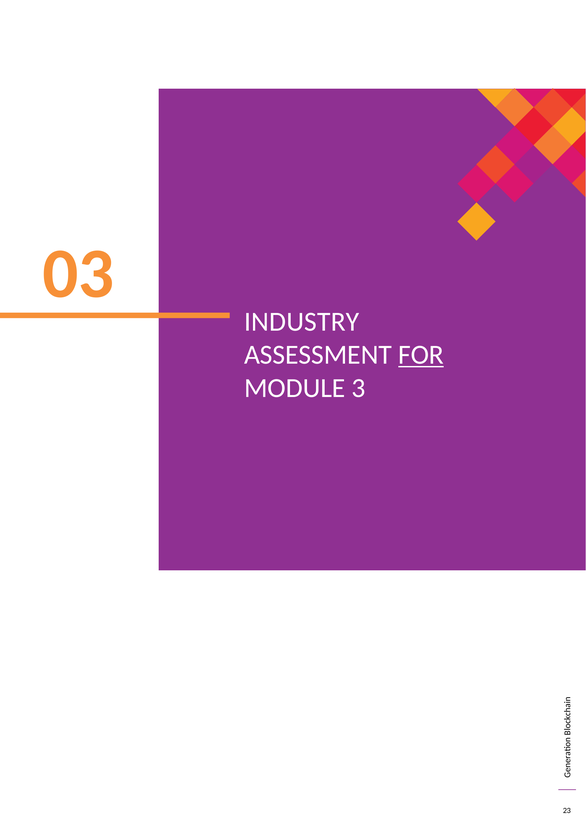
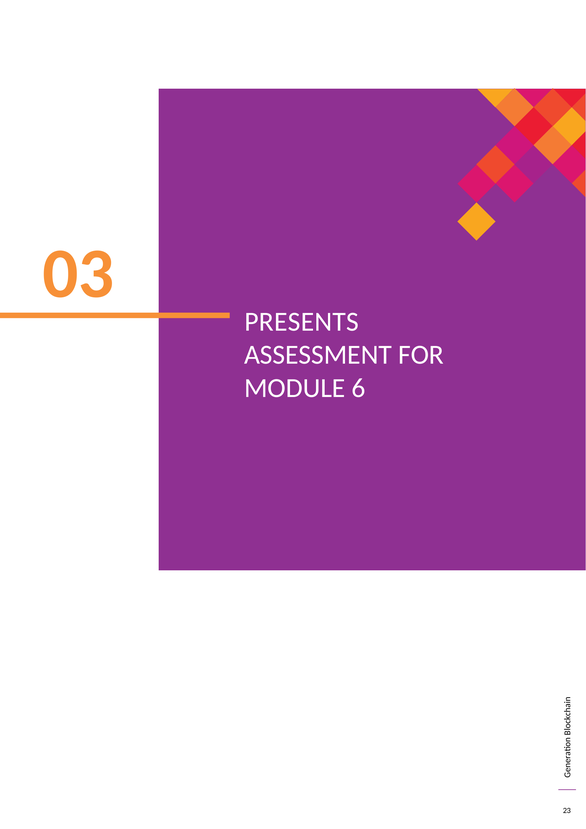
INDUSTRY: INDUSTRY -> PRESENTS
FOR underline: present -> none
3: 3 -> 6
